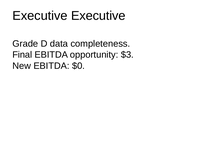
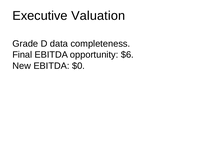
Executive Executive: Executive -> Valuation
$3: $3 -> $6
